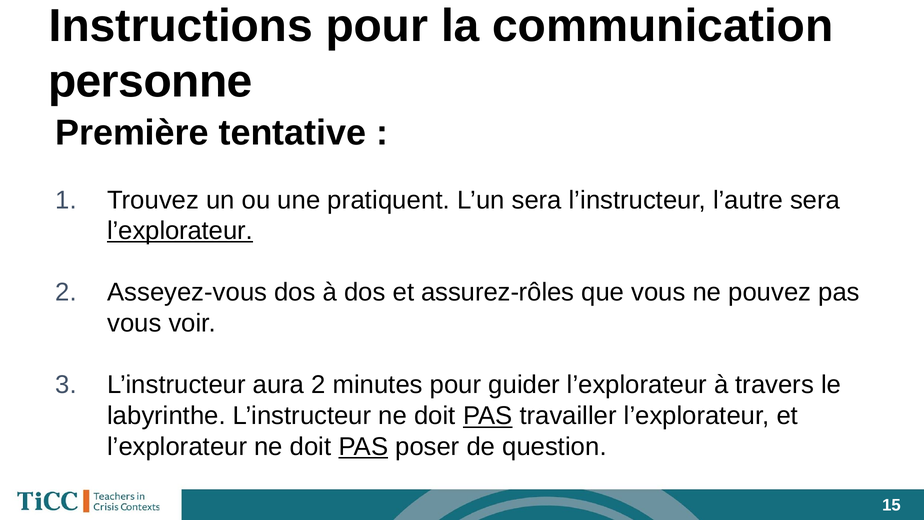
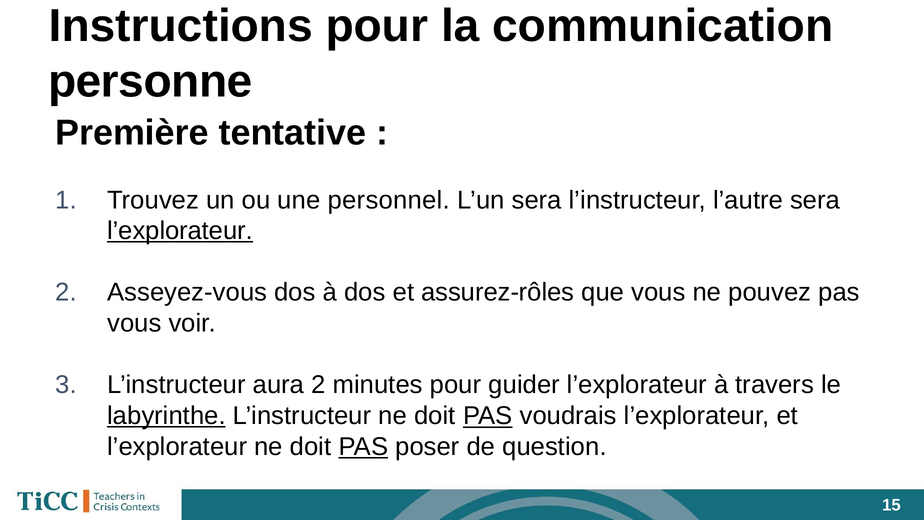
pratiquent: pratiquent -> personnel
labyrinthe underline: none -> present
travailler: travailler -> voudrais
